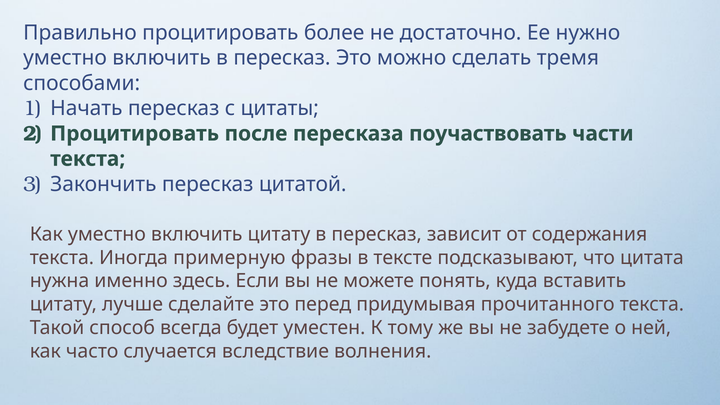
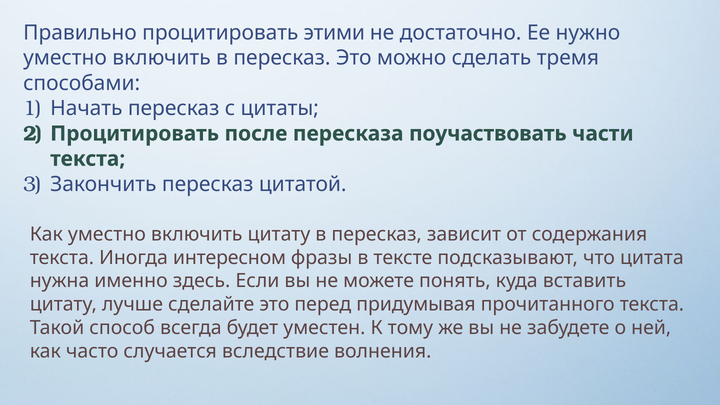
более: более -> этими
примерную: примерную -> интересном
